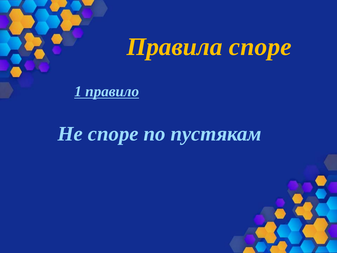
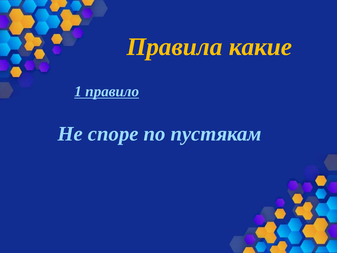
Правила споре: споре -> какие
